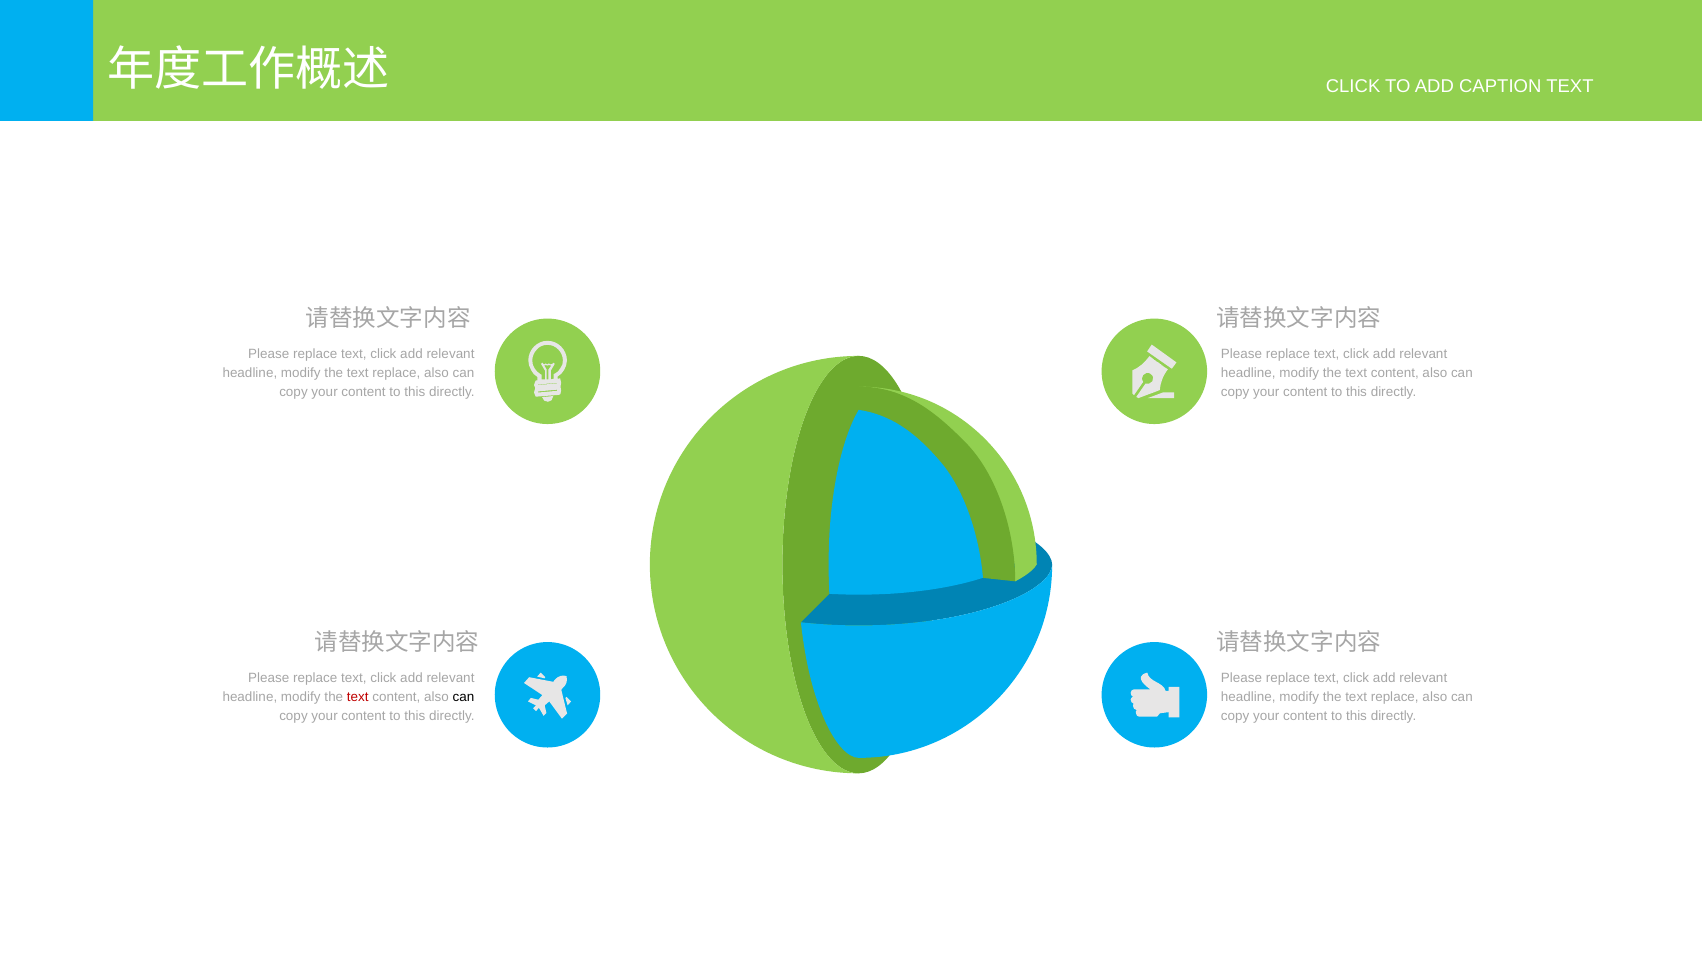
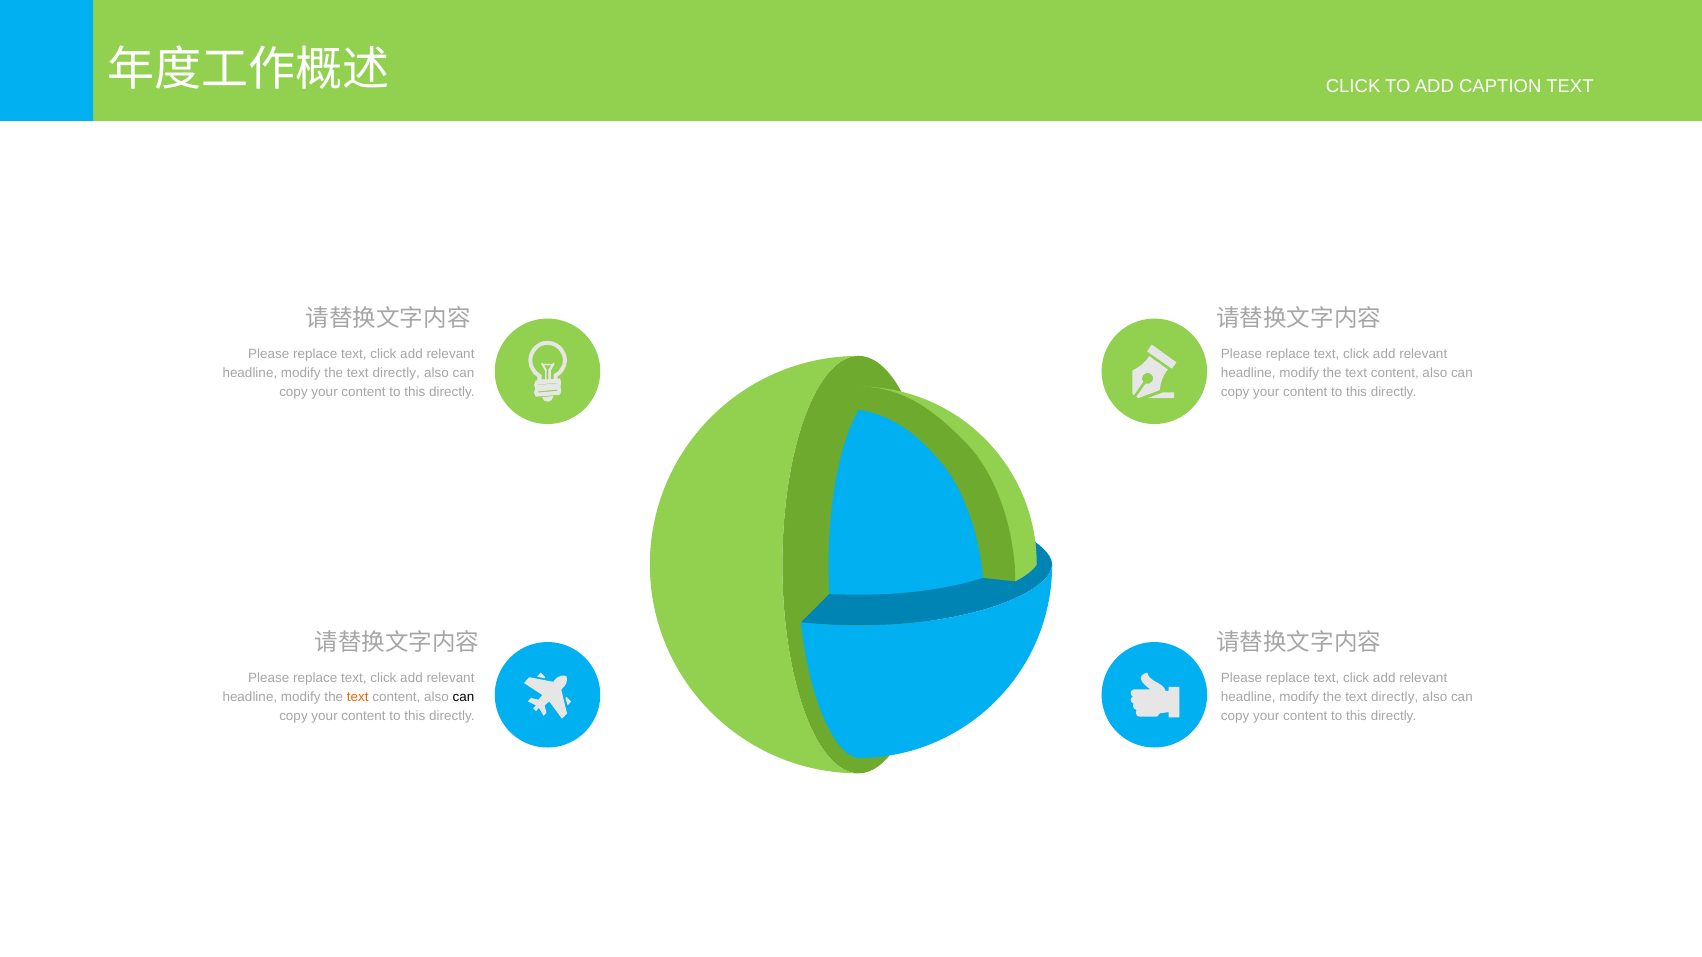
replace at (396, 373): replace -> directly
text at (358, 697) colour: red -> orange
replace at (1395, 697): replace -> directly
